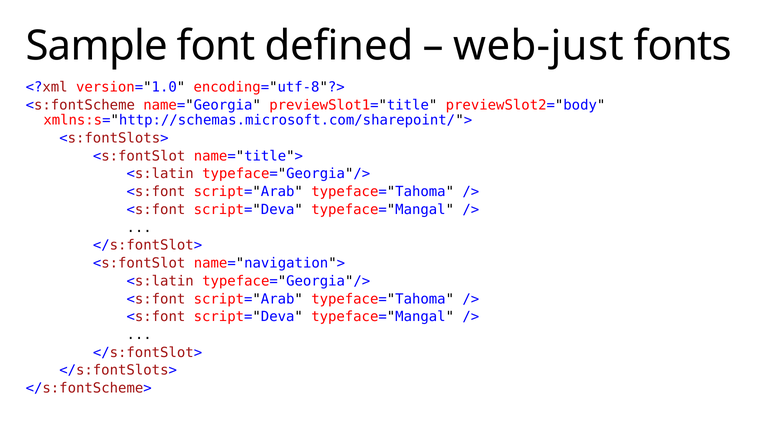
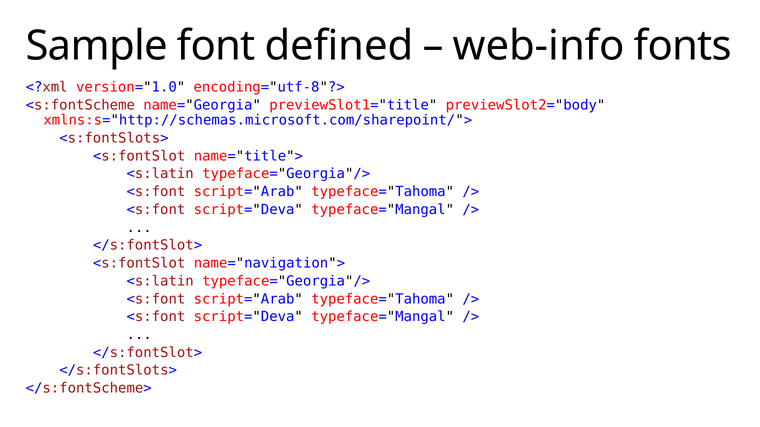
web-just: web-just -> web-info
